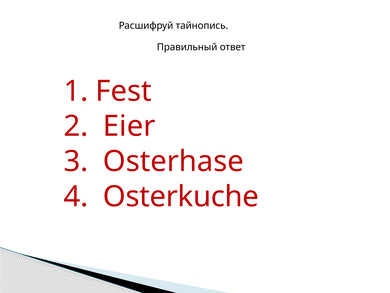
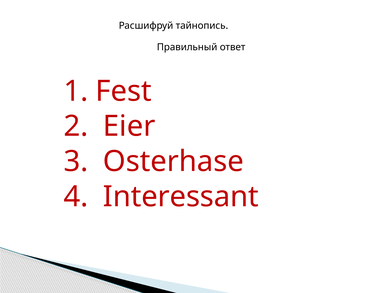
Osterkuche: Osterkuche -> Interessant
